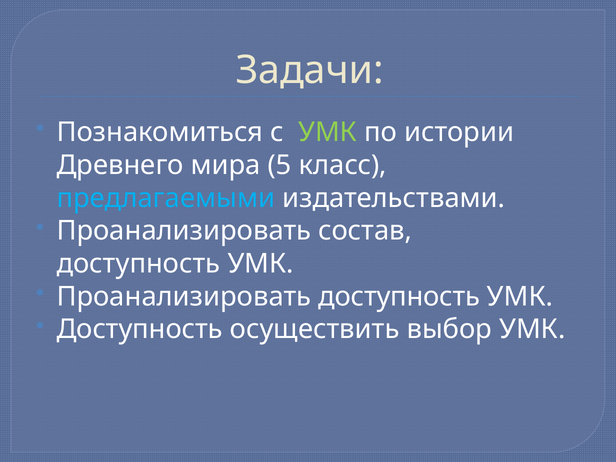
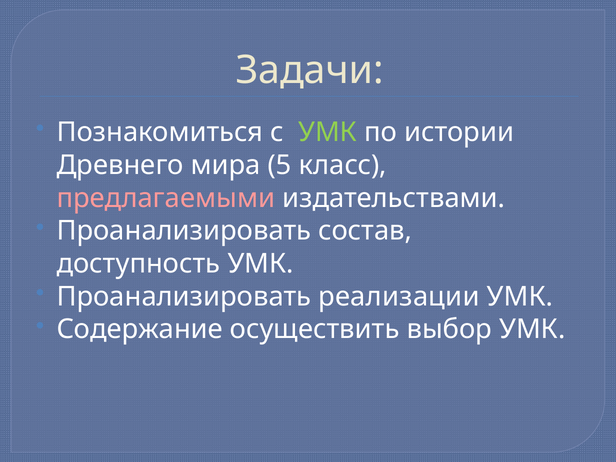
предлагаемыми colour: light blue -> pink
Проанализировать доступность: доступность -> реализации
Доступность at (140, 329): Доступность -> Содержание
